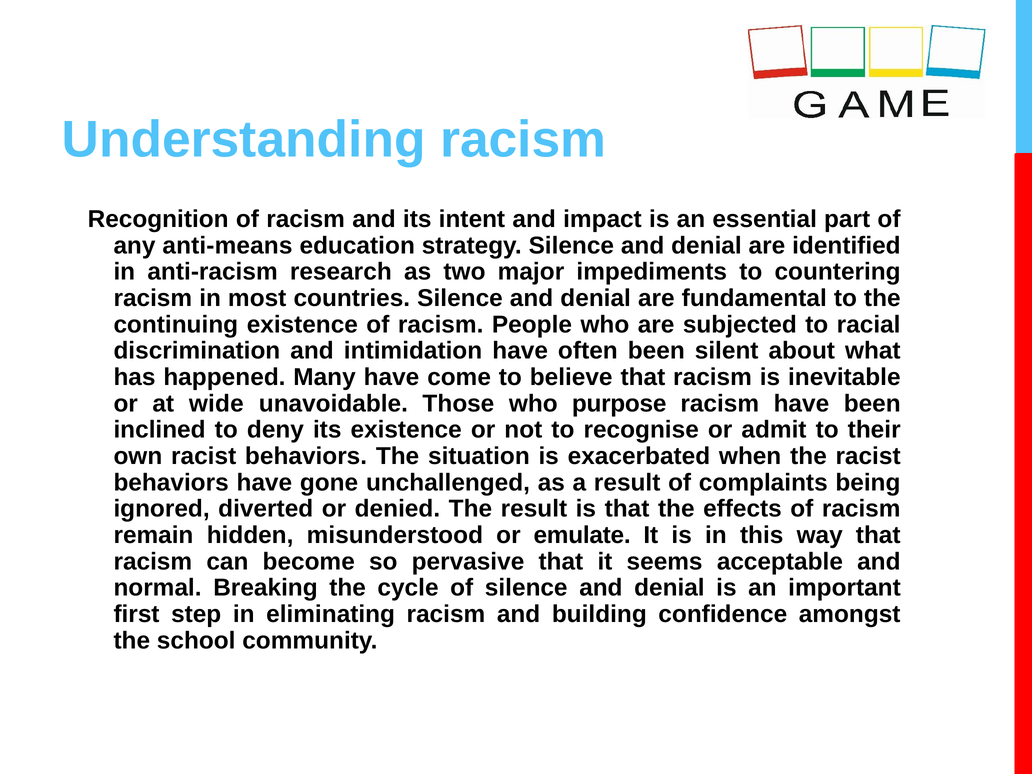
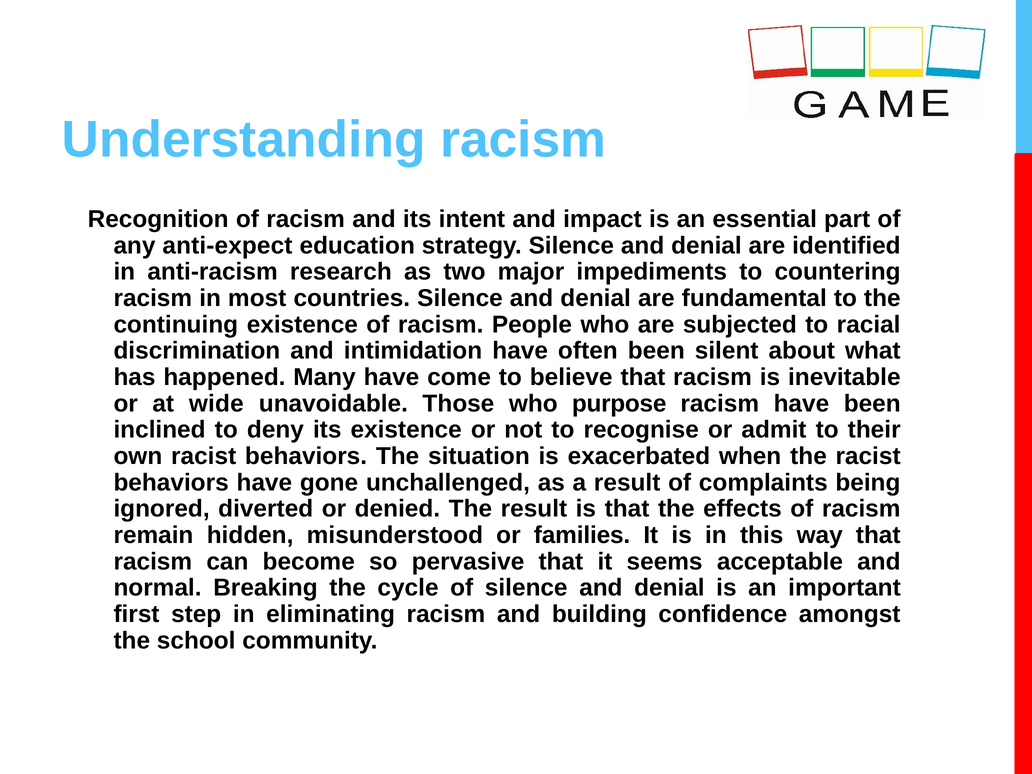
anti-means: anti-means -> anti-expect
emulate: emulate -> families
